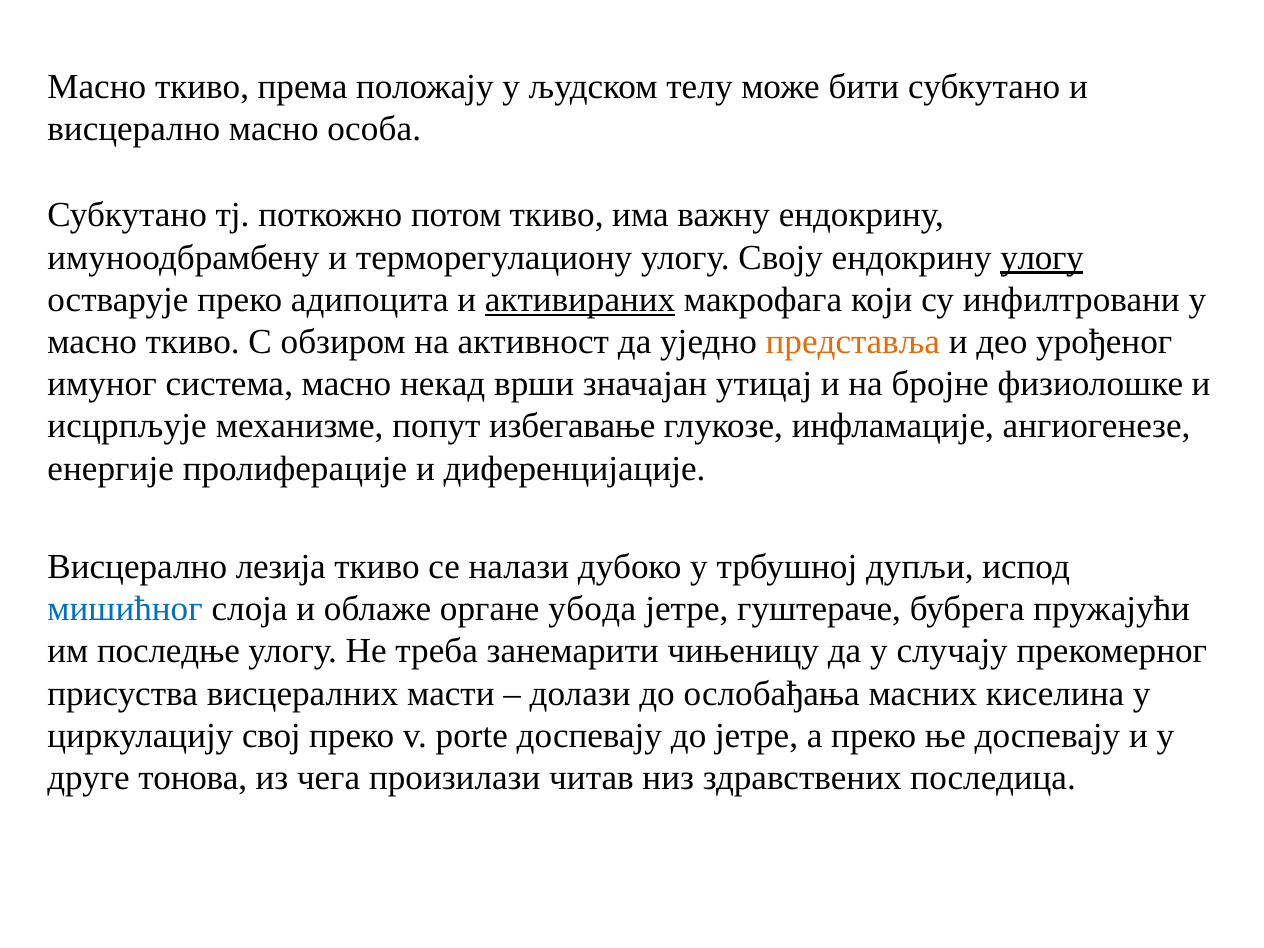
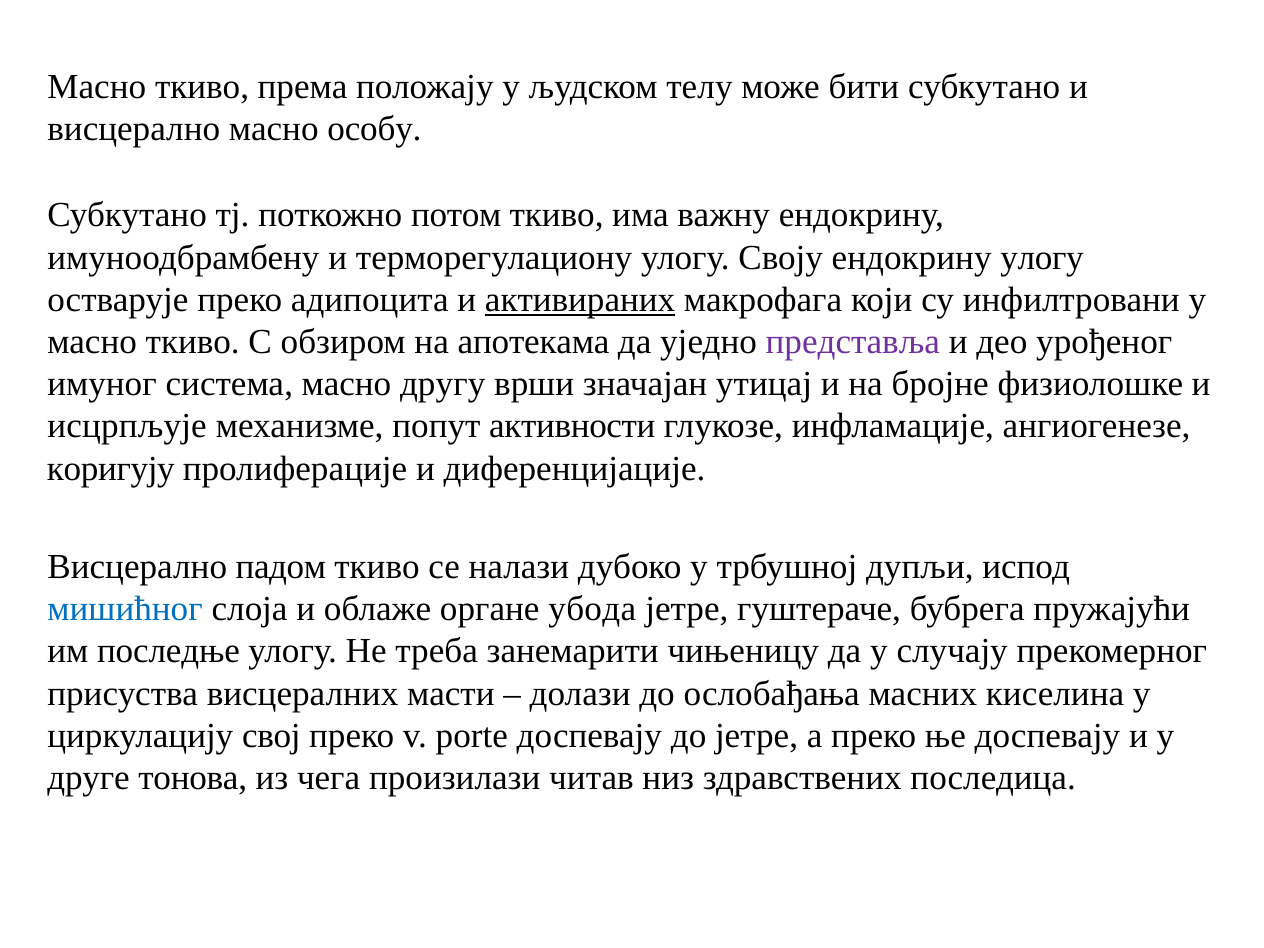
особа: особа -> особу
улогу at (1042, 257) underline: present -> none
активност: активност -> апотекама
представља colour: orange -> purple
некад: некад -> другу
избегавање: избегавање -> активности
енергије: енергије -> коригују
лезија: лезија -> падом
